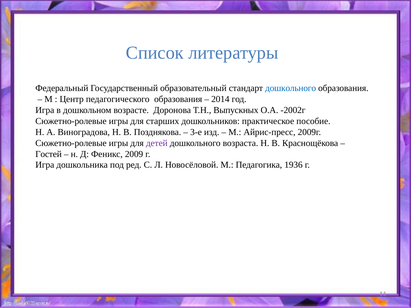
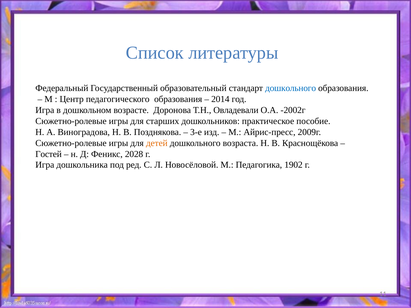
Выпускных: Выпускных -> Овладевали
детей colour: purple -> orange
2009: 2009 -> 2028
1936: 1936 -> 1902
